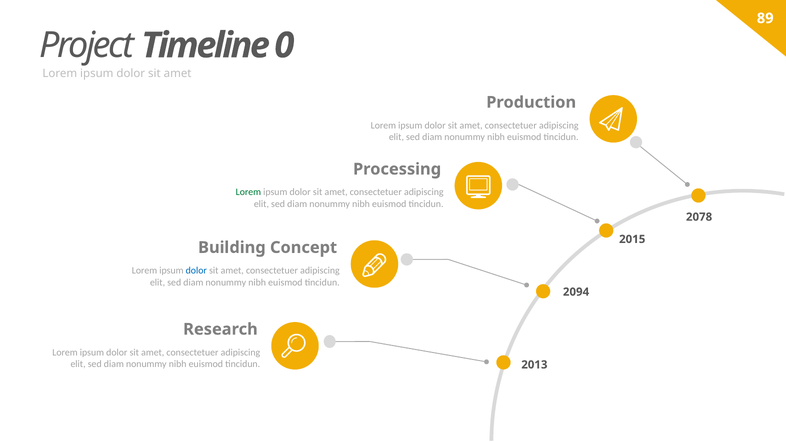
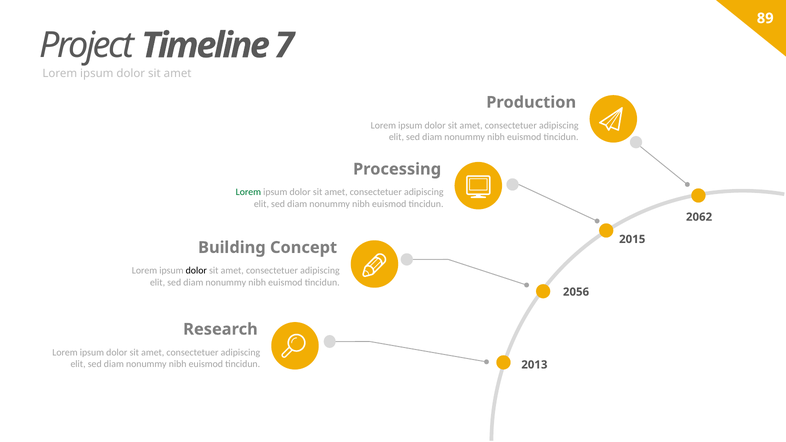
0: 0 -> 7
2078: 2078 -> 2062
dolor at (196, 271) colour: blue -> black
2094: 2094 -> 2056
